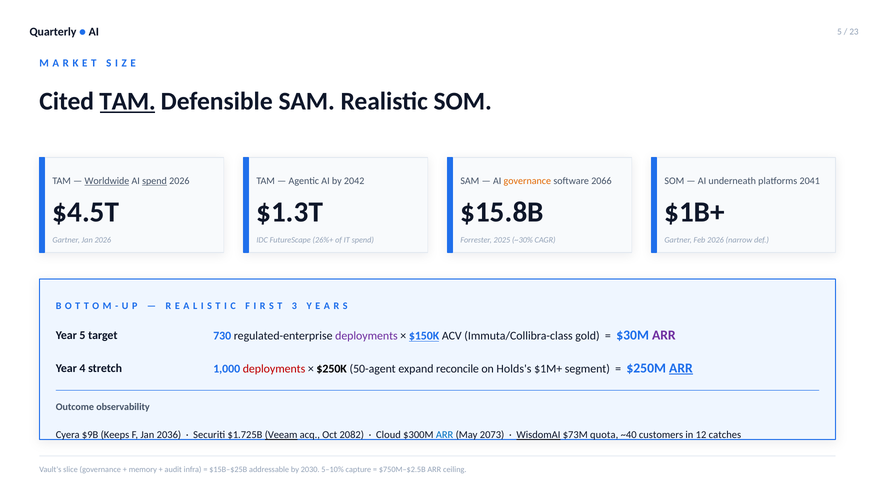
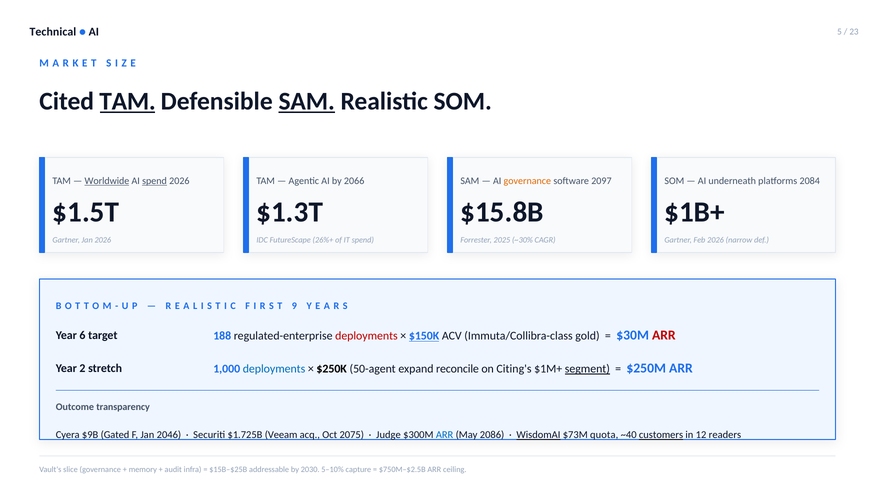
Quarterly: Quarterly -> Technical
SAM at (307, 102) underline: none -> present
2042: 2042 -> 2066
2066: 2066 -> 2097
2041: 2041 -> 2084
$4.5T: $4.5T -> $1.5T
3: 3 -> 9
Year 5: 5 -> 6
730: 730 -> 188
deployments at (366, 336) colour: purple -> red
ARR at (664, 336) colour: purple -> red
4: 4 -> 2
deployments at (274, 369) colour: red -> blue
Holds's: Holds's -> Citing's
segment underline: none -> present
ARR at (681, 368) underline: present -> none
observability: observability -> transparency
Keeps: Keeps -> Gated
2036: 2036 -> 2046
Veeam underline: present -> none
2082: 2082 -> 2075
Cloud: Cloud -> Judge
2073: 2073 -> 2086
customers underline: none -> present
catches: catches -> readers
